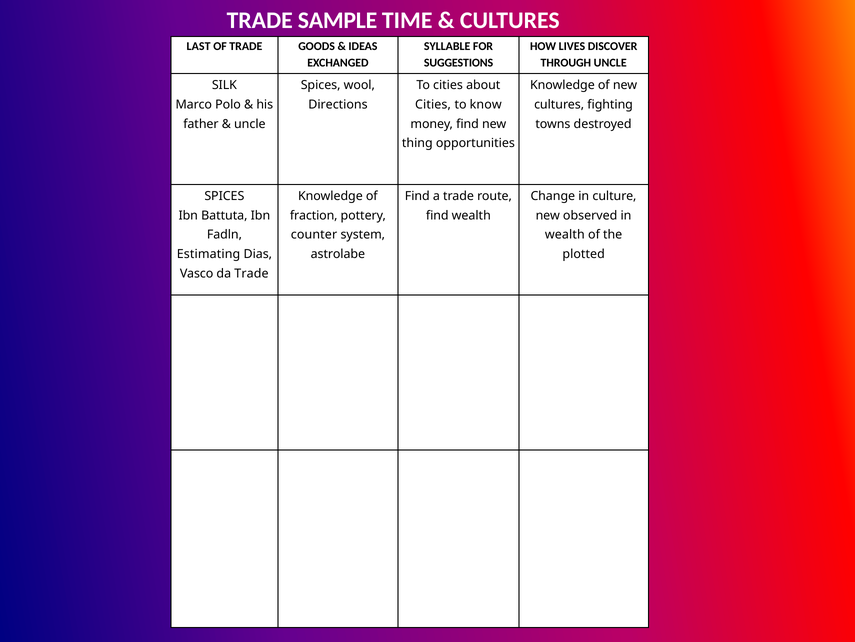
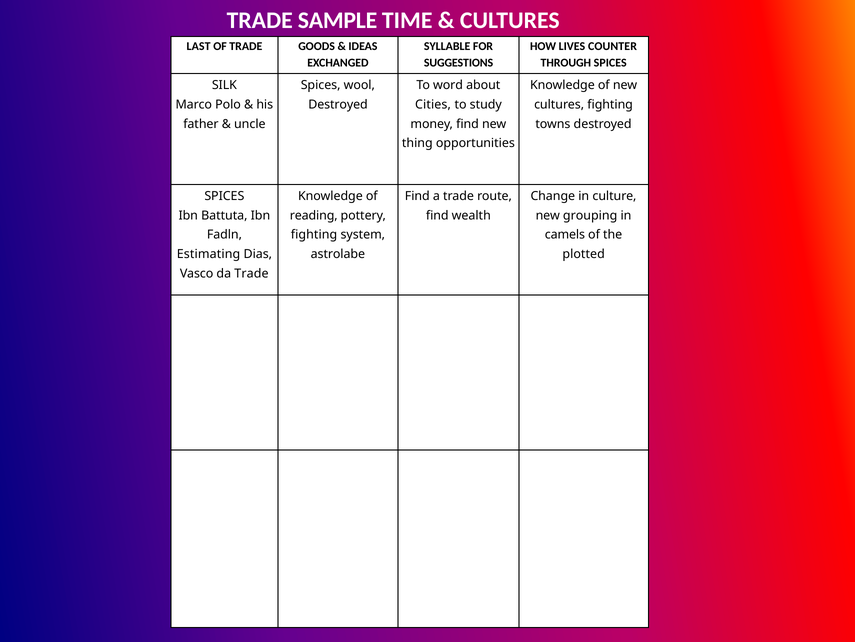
DISCOVER: DISCOVER -> COUNTER
THROUGH UNCLE: UNCLE -> SPICES
To cities: cities -> word
Directions at (338, 104): Directions -> Destroyed
know: know -> study
fraction: fraction -> reading
observed: observed -> grouping
counter at (314, 235): counter -> fighting
wealth at (565, 235): wealth -> camels
